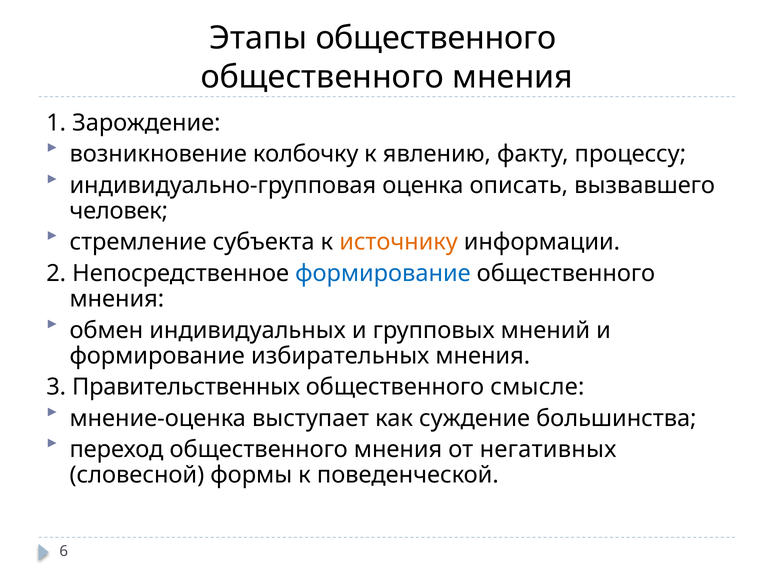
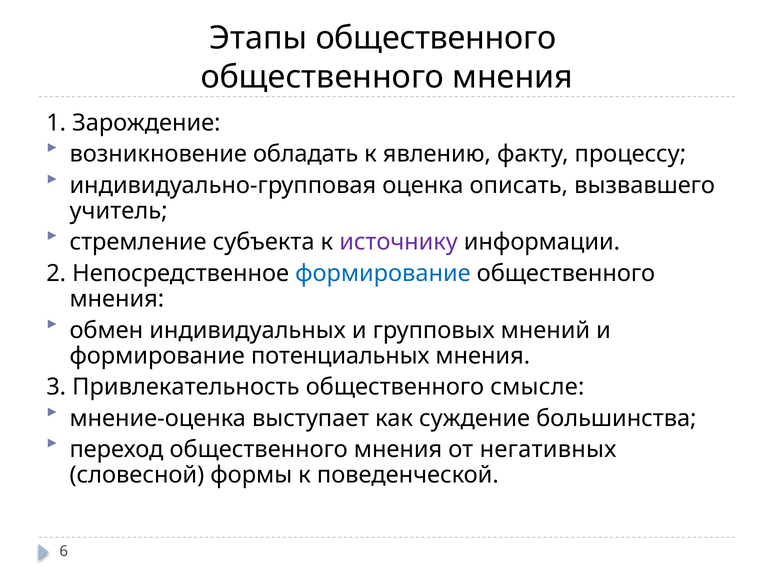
колбочку: колбочку -> обладать
человек: человек -> учитель
источнику colour: orange -> purple
избирательных: избирательных -> потенциальных
Правительственных: Правительственных -> Привлекательность
